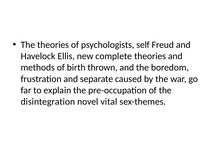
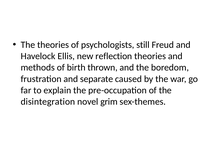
self: self -> still
complete: complete -> reflection
vital: vital -> grim
